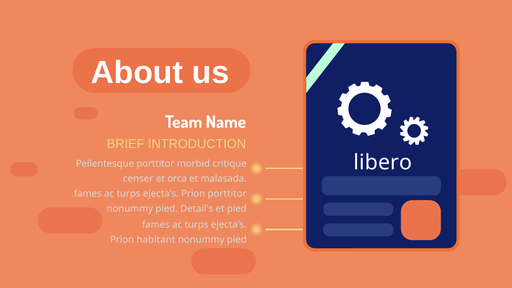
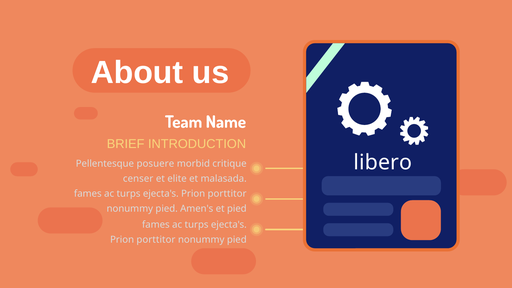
Pellentesque porttitor: porttitor -> posuere
orca: orca -> elite
Detail's: Detail's -> Amen's
habitant at (156, 240): habitant -> porttitor
